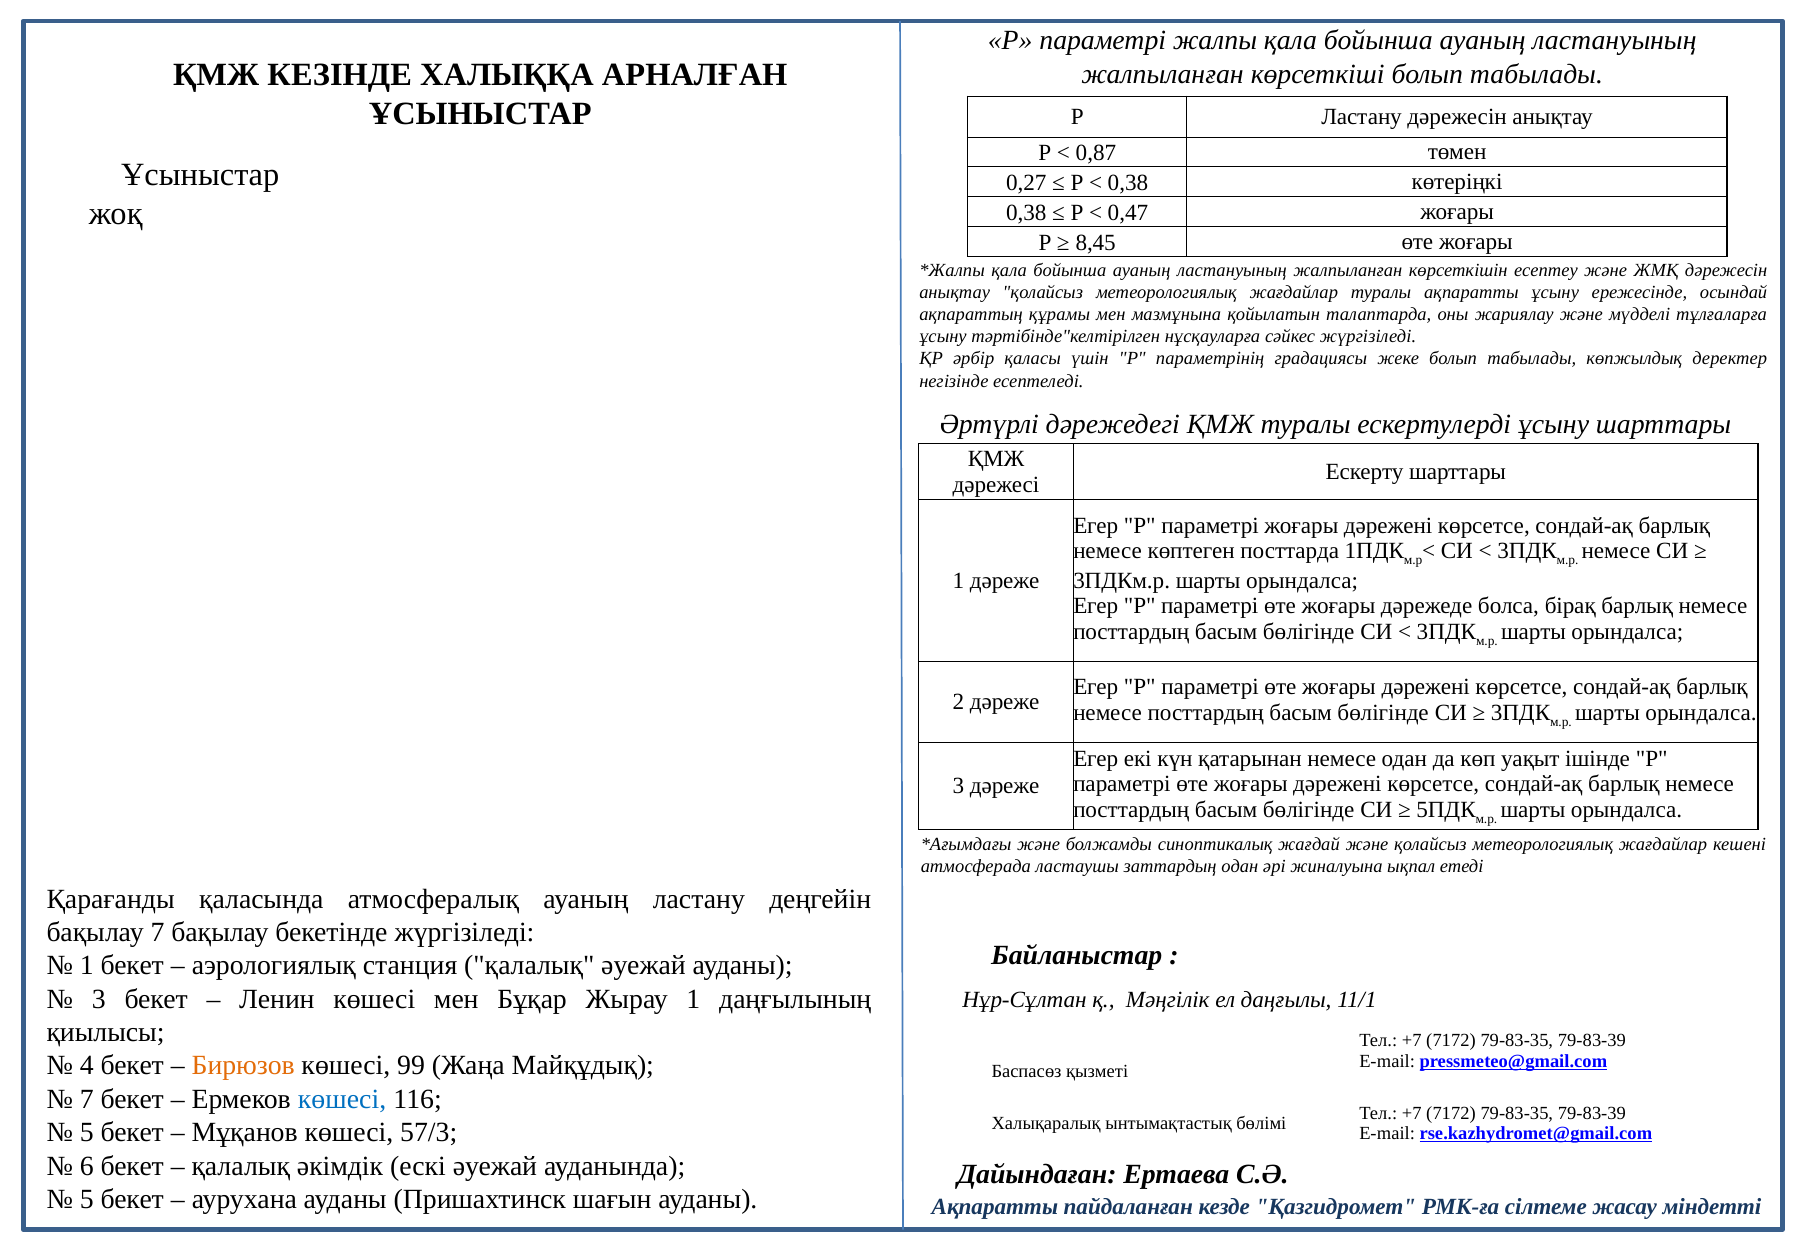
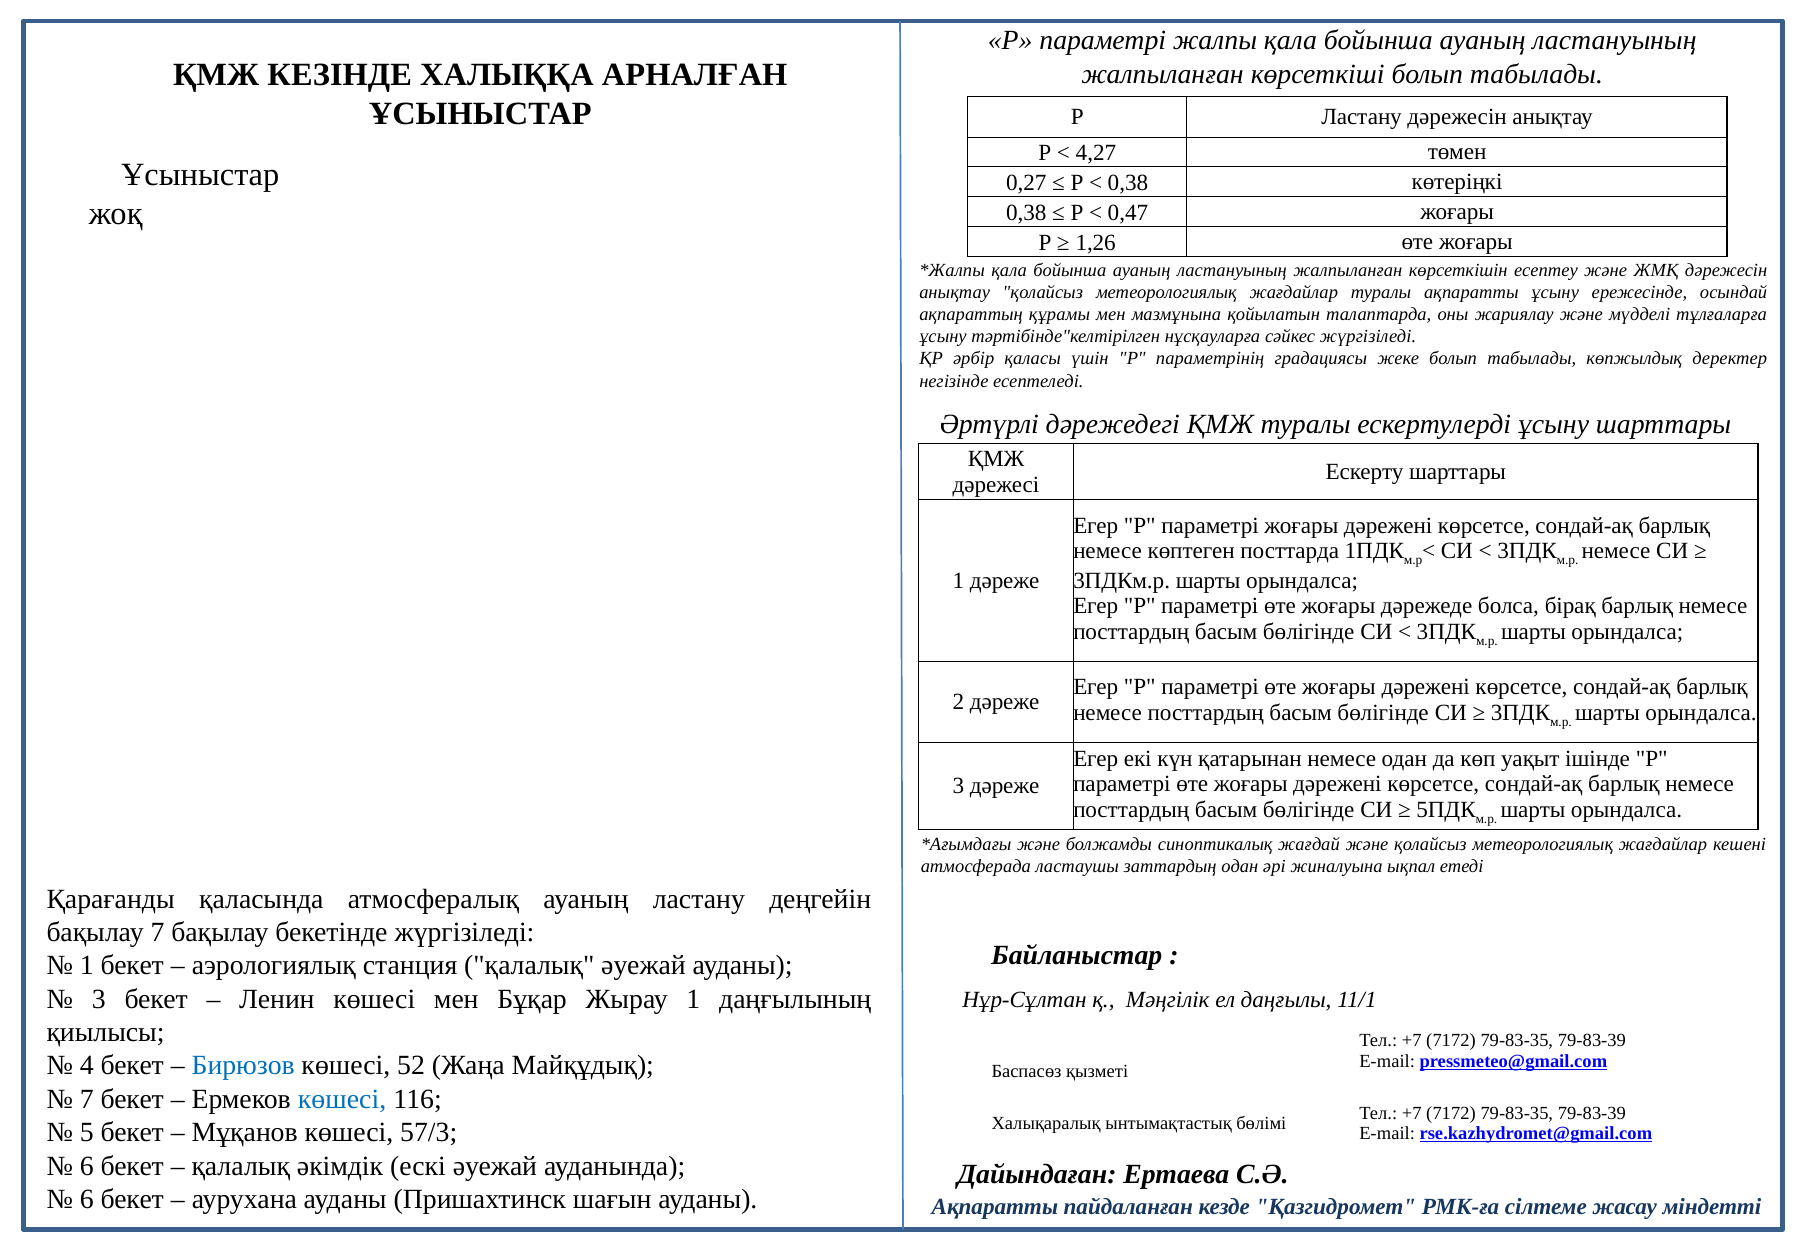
0,87: 0,87 -> 4,27
8,45: 8,45 -> 1,26
Бирюзов colour: orange -> blue
99: 99 -> 52
5 at (87, 1199): 5 -> 6
